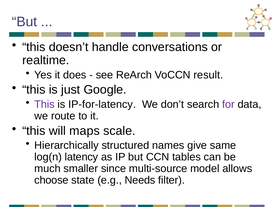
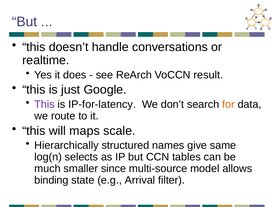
for colour: purple -> orange
latency: latency -> selects
choose: choose -> binding
Needs: Needs -> Arrival
